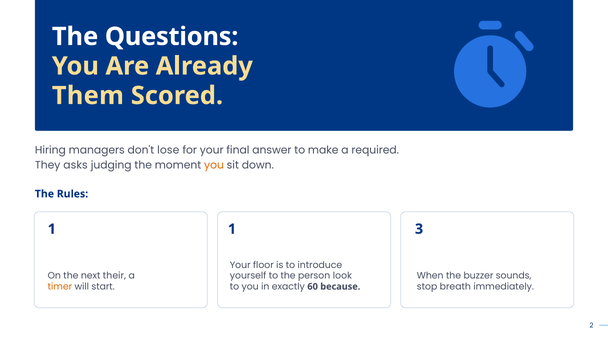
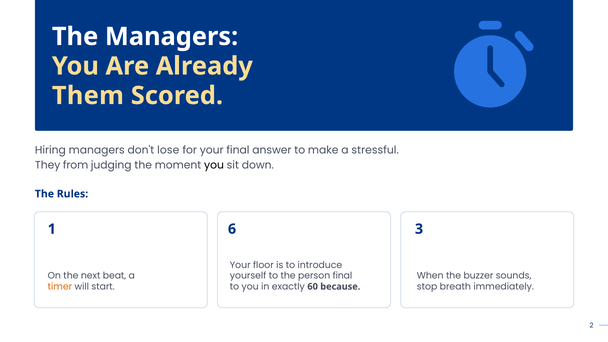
The Questions: Questions -> Managers
required: required -> stressful
asks: asks -> from
you at (214, 165) colour: orange -> black
1 1: 1 -> 6
their: their -> beat
person look: look -> final
